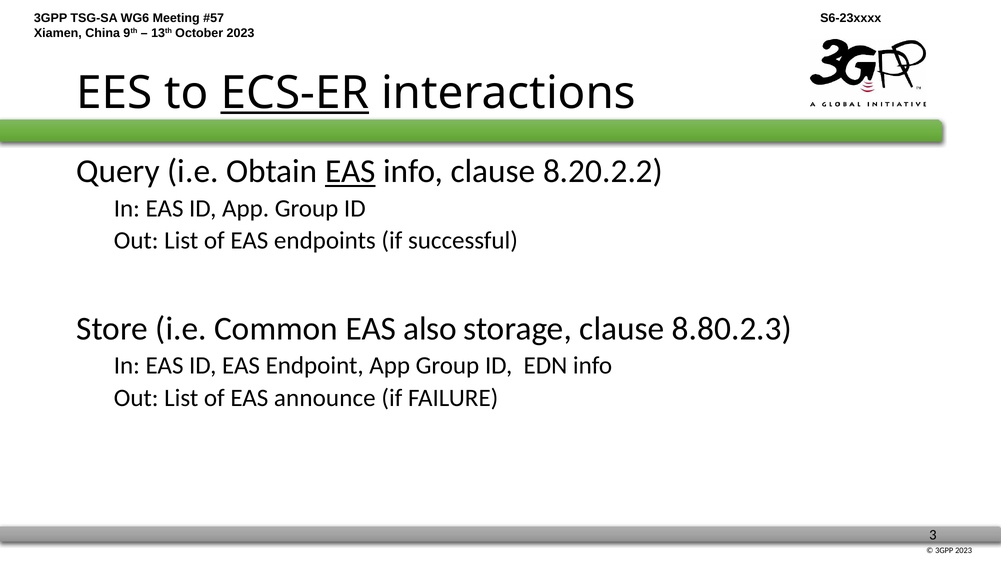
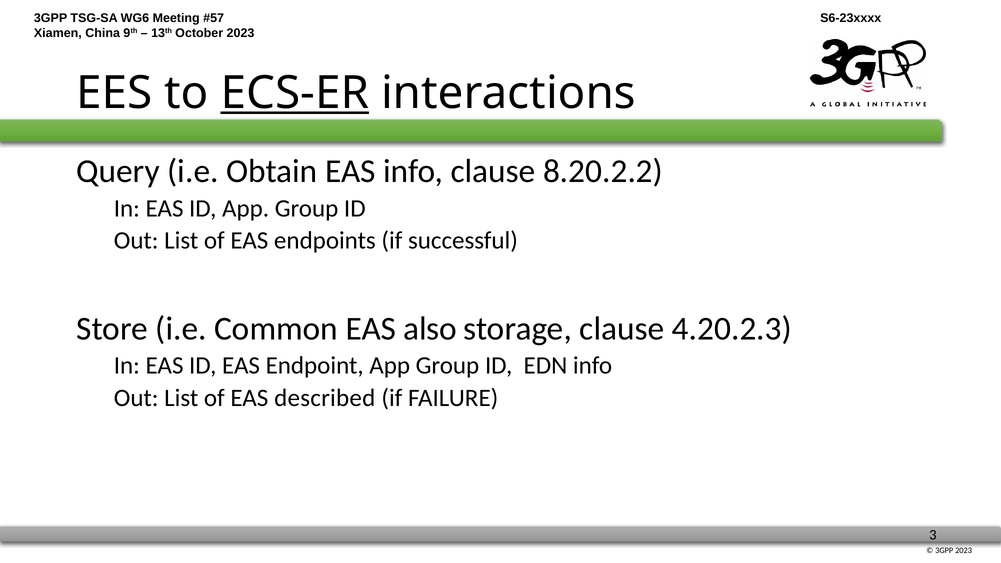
EAS at (350, 171) underline: present -> none
8.80.2.3: 8.80.2.3 -> 4.20.2.3
announce: announce -> described
